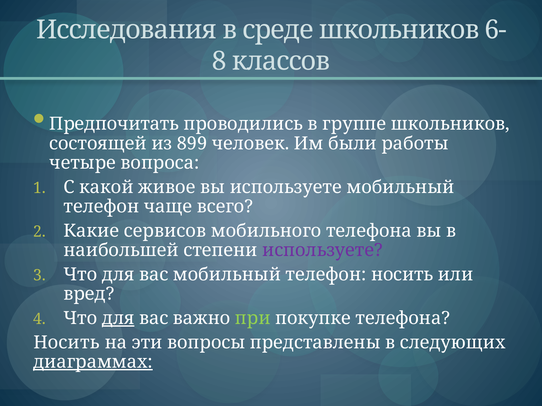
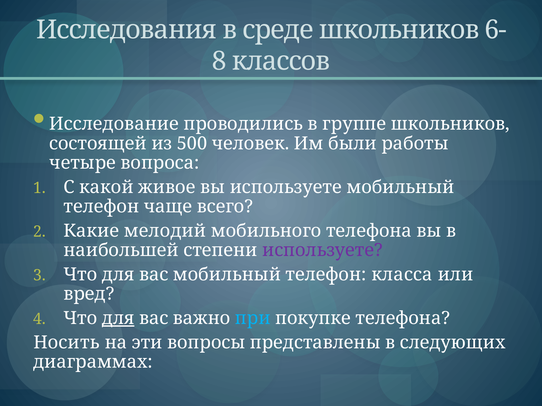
Предпочитать: Предпочитать -> Исследование
899: 899 -> 500
сервисов: сервисов -> мелодий
телефон носить: носить -> класса
при colour: light green -> light blue
диаграммах underline: present -> none
